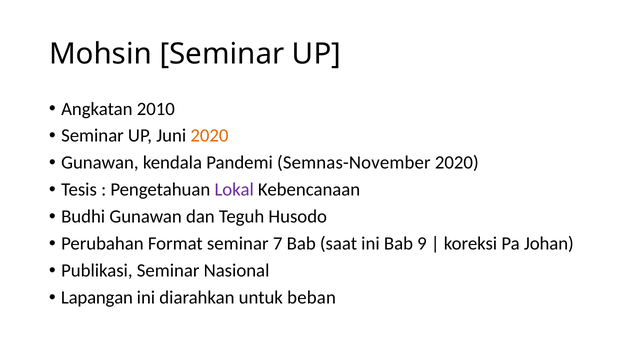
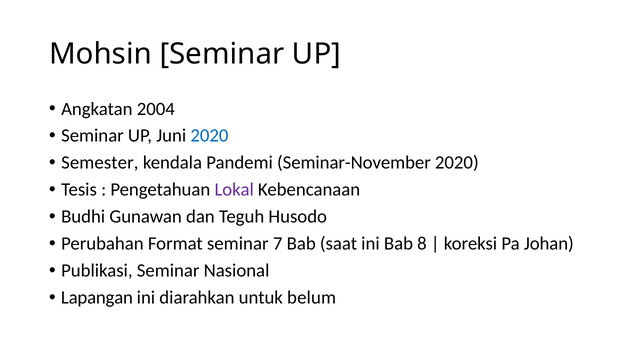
2010: 2010 -> 2004
2020 at (209, 136) colour: orange -> blue
Gunawan at (100, 163): Gunawan -> Semester
Semnas-November: Semnas-November -> Seminar-November
9: 9 -> 8
beban: beban -> belum
